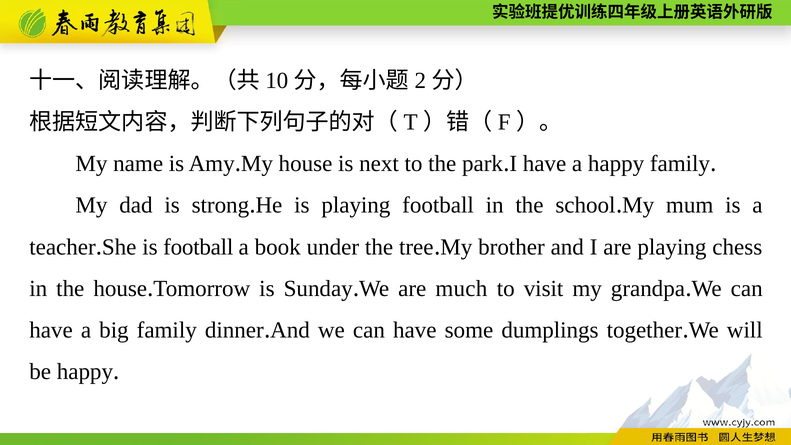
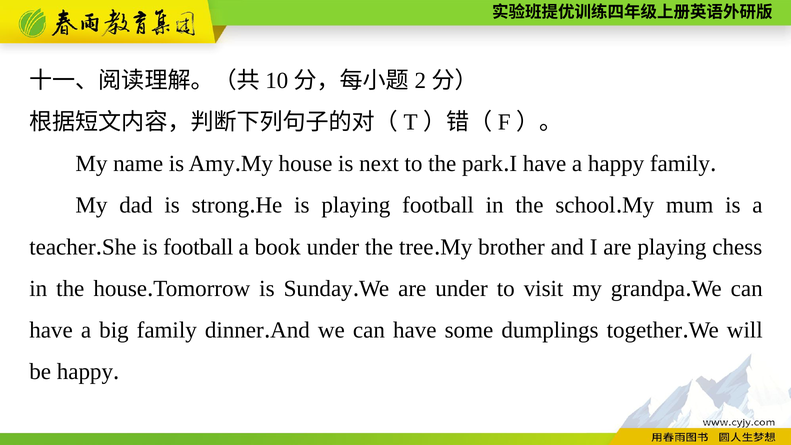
are much: much -> under
